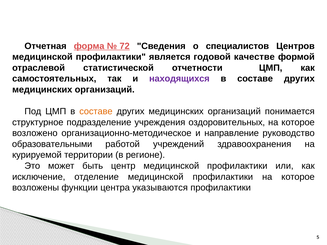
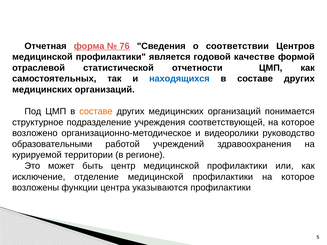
72: 72 -> 76
специалистов: специалистов -> соответствии
находящихся colour: purple -> blue
оздоровительных: оздоровительных -> соответствующей
направление: направление -> видеоролики
